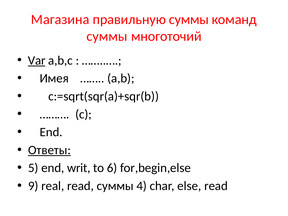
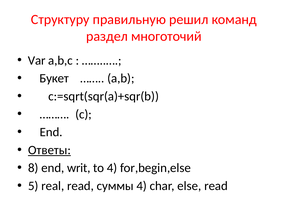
Магазина: Магазина -> Структуру
правильную суммы: суммы -> решил
суммы at (107, 36): суммы -> раздел
Var underline: present -> none
Имея: Имея -> Букет
5: 5 -> 8
to 6: 6 -> 4
9: 9 -> 5
